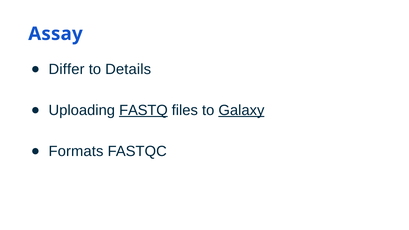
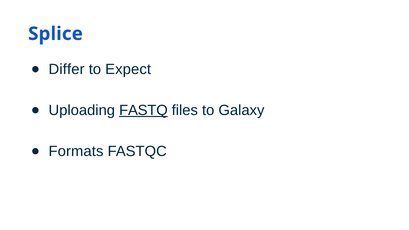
Assay: Assay -> Splice
Details: Details -> Expect
Galaxy underline: present -> none
